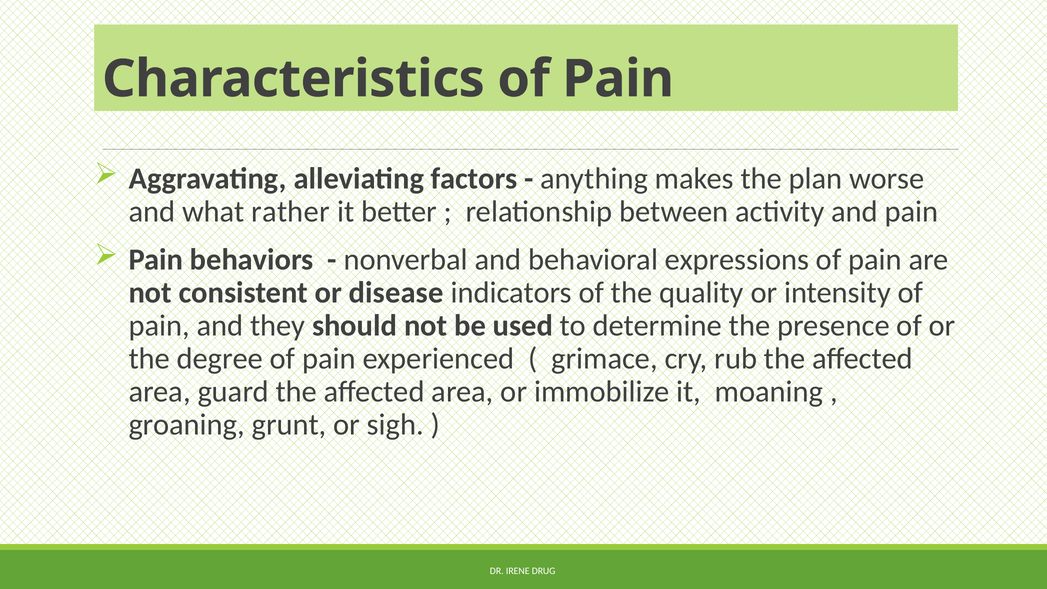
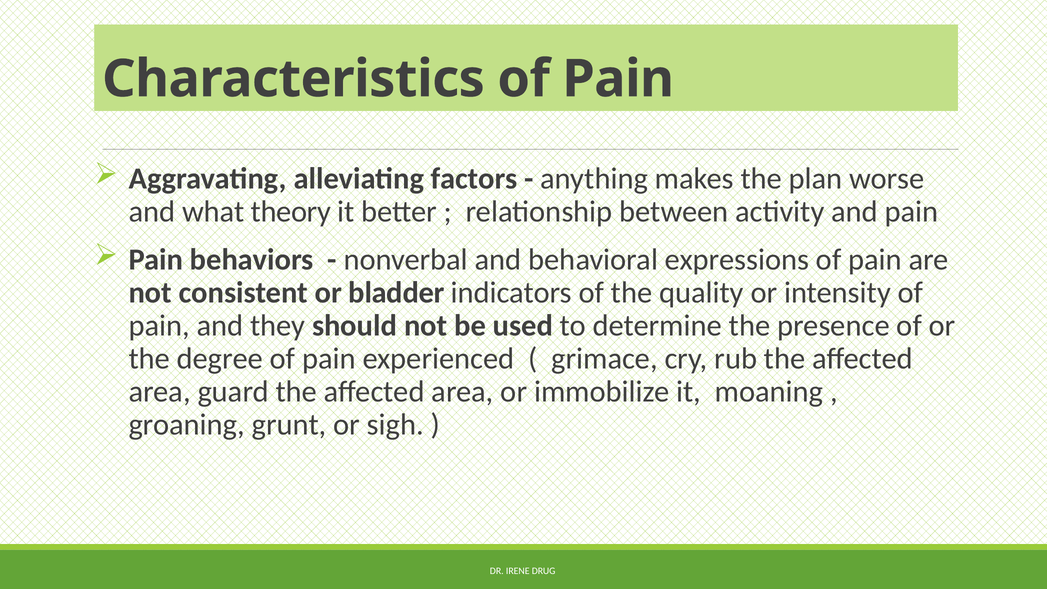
rather: rather -> theory
disease: disease -> bladder
